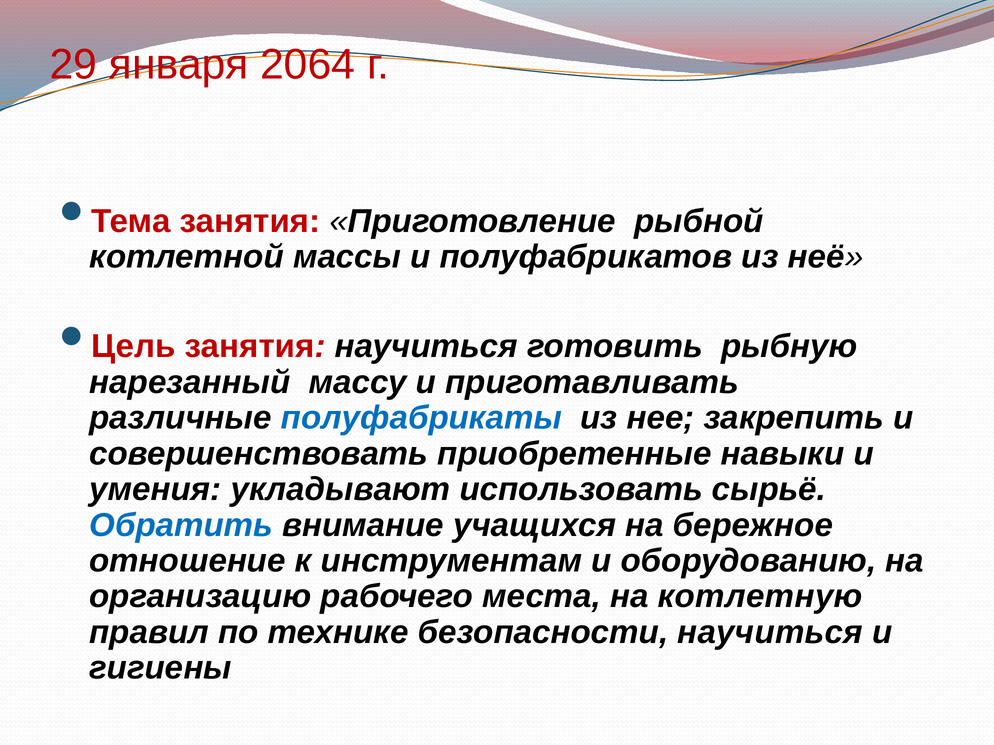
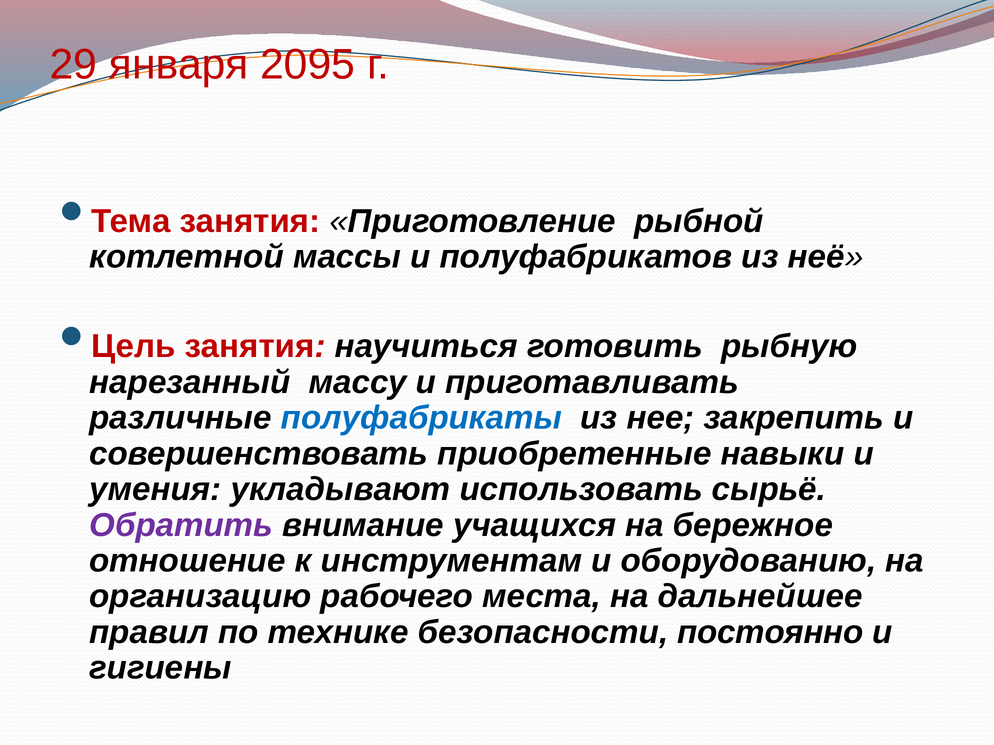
2064: 2064 -> 2095
Обратить colour: blue -> purple
котлетную: котлетную -> дальнейшее
безопасности научиться: научиться -> постоянно
